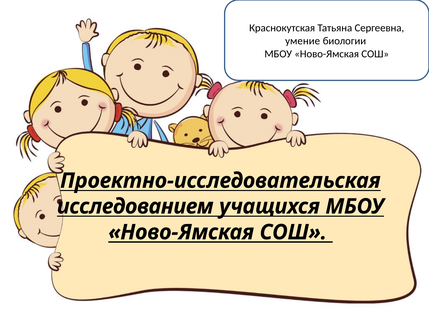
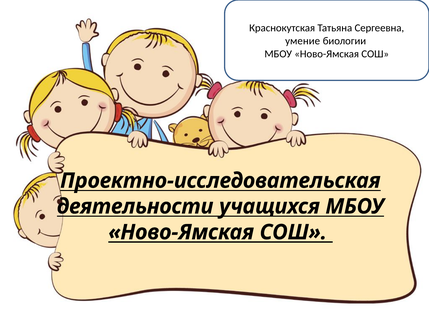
исследованием: исследованием -> деятельности
